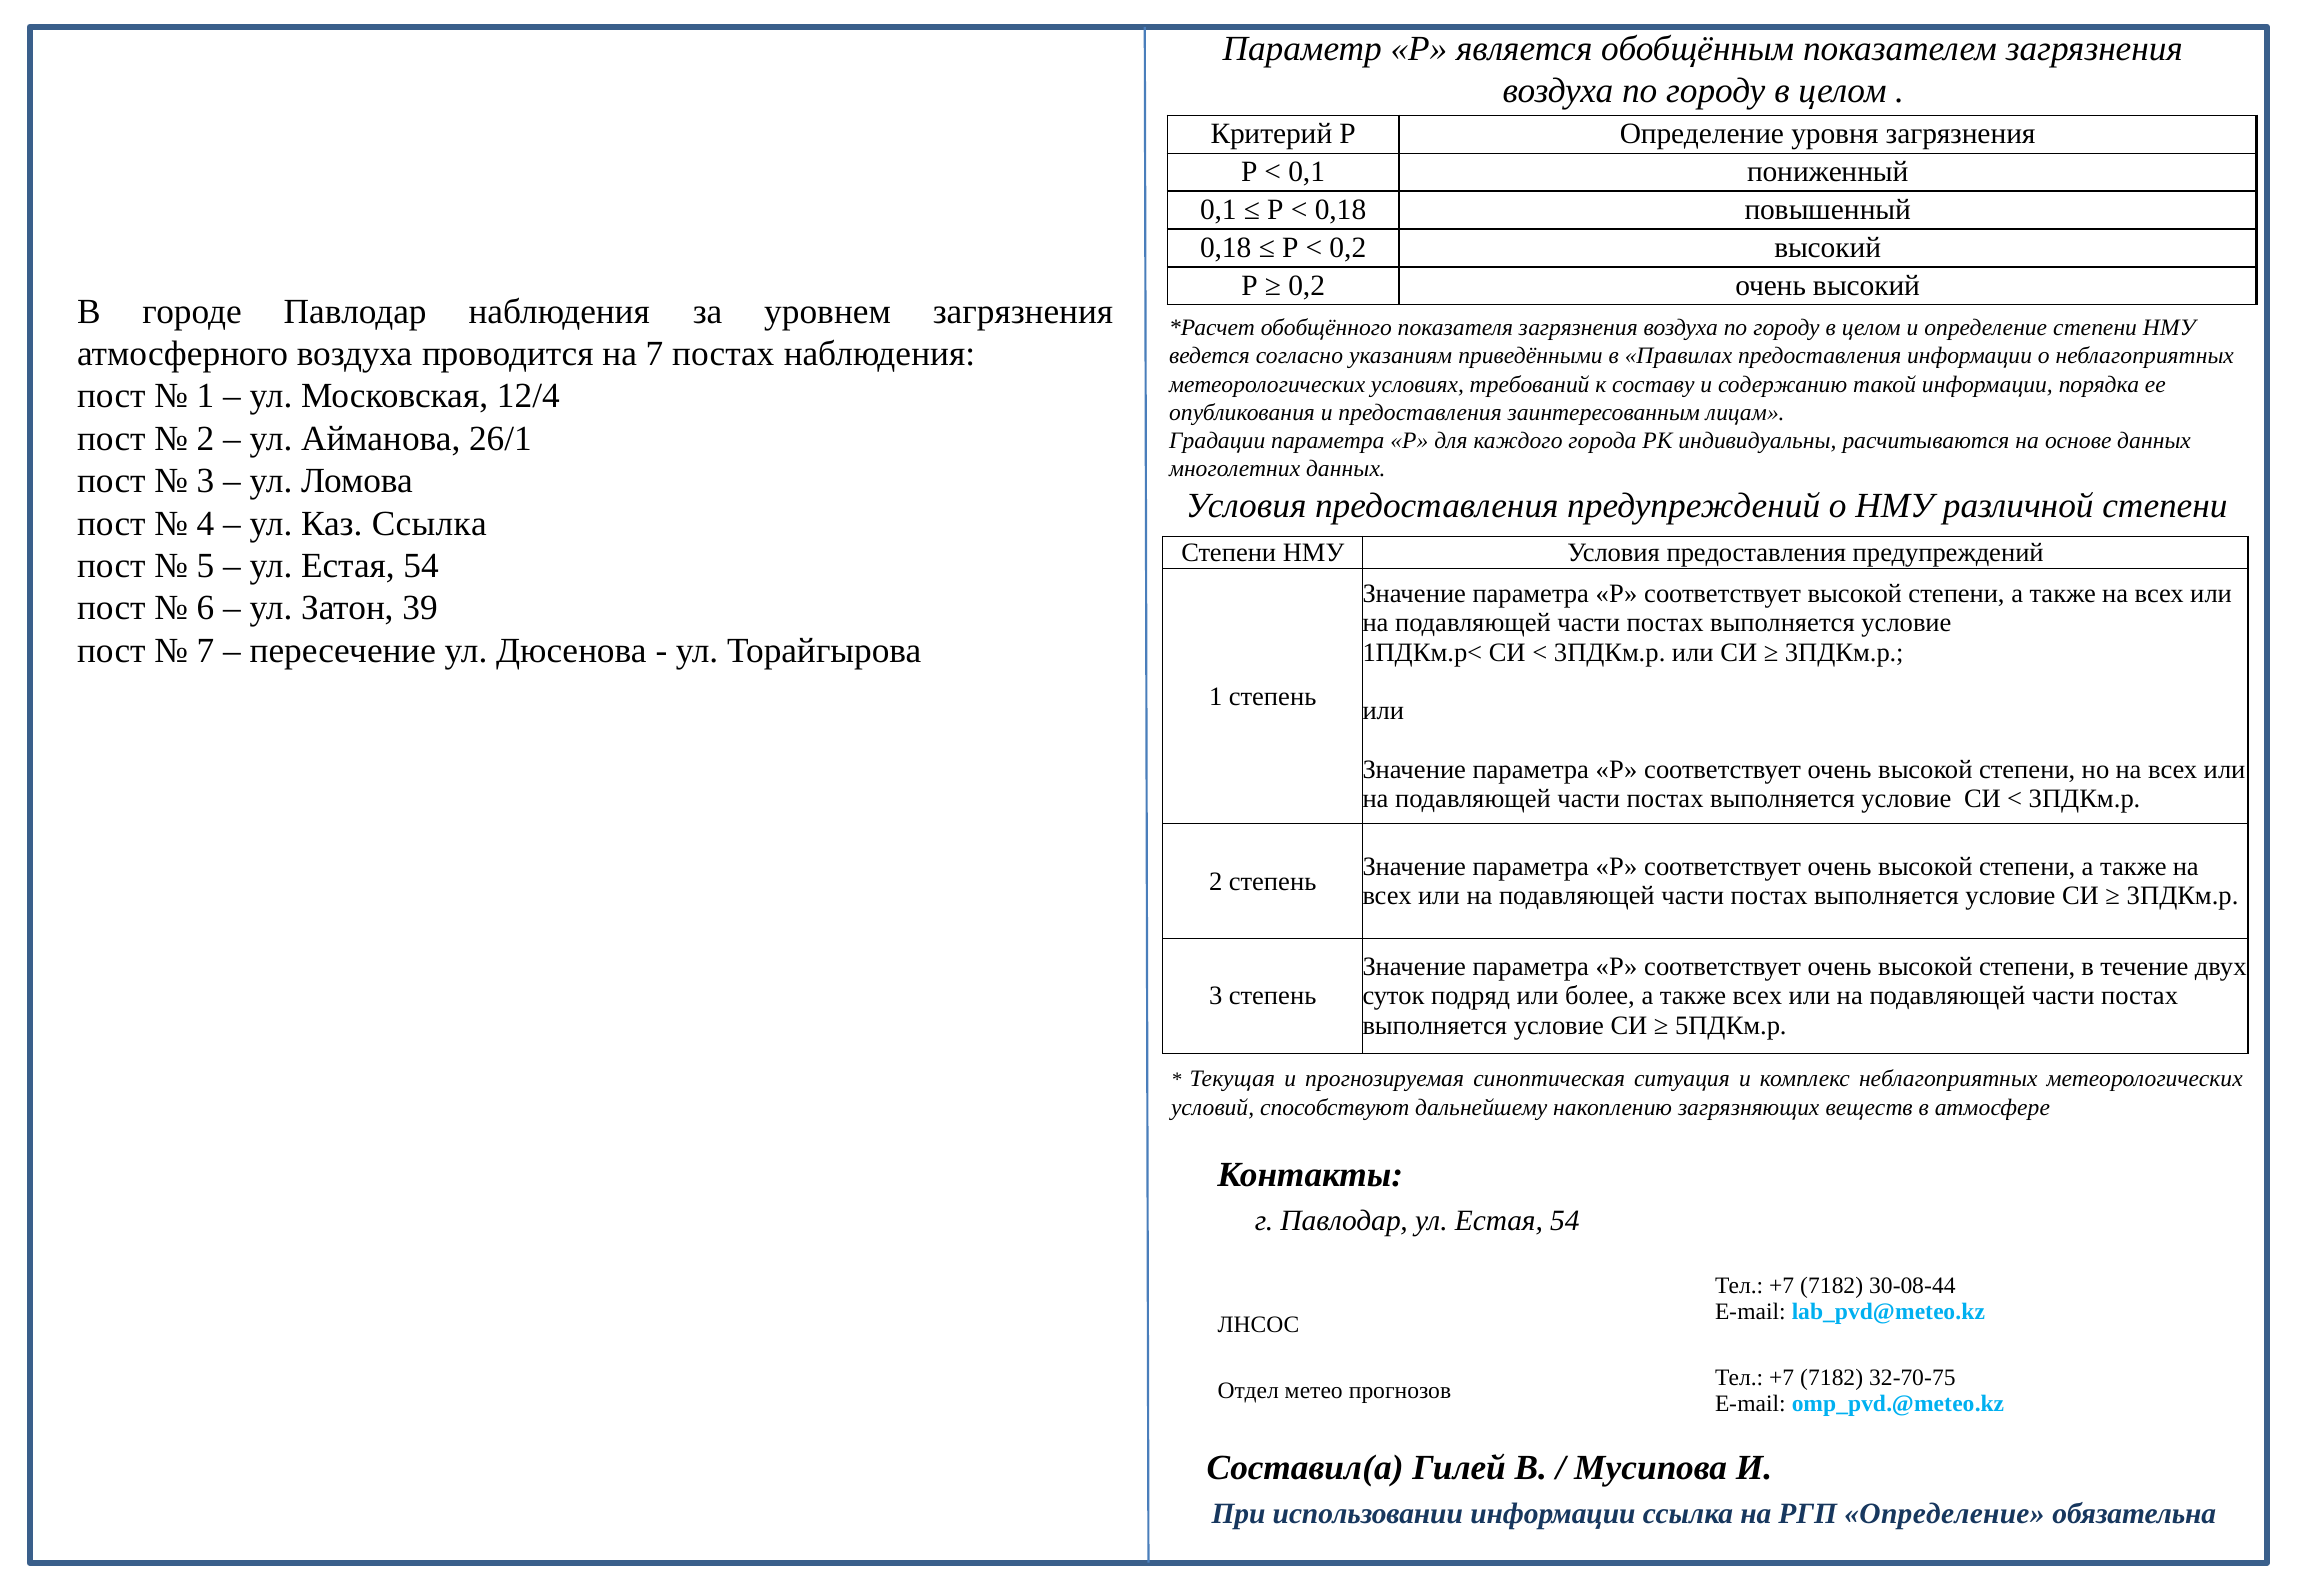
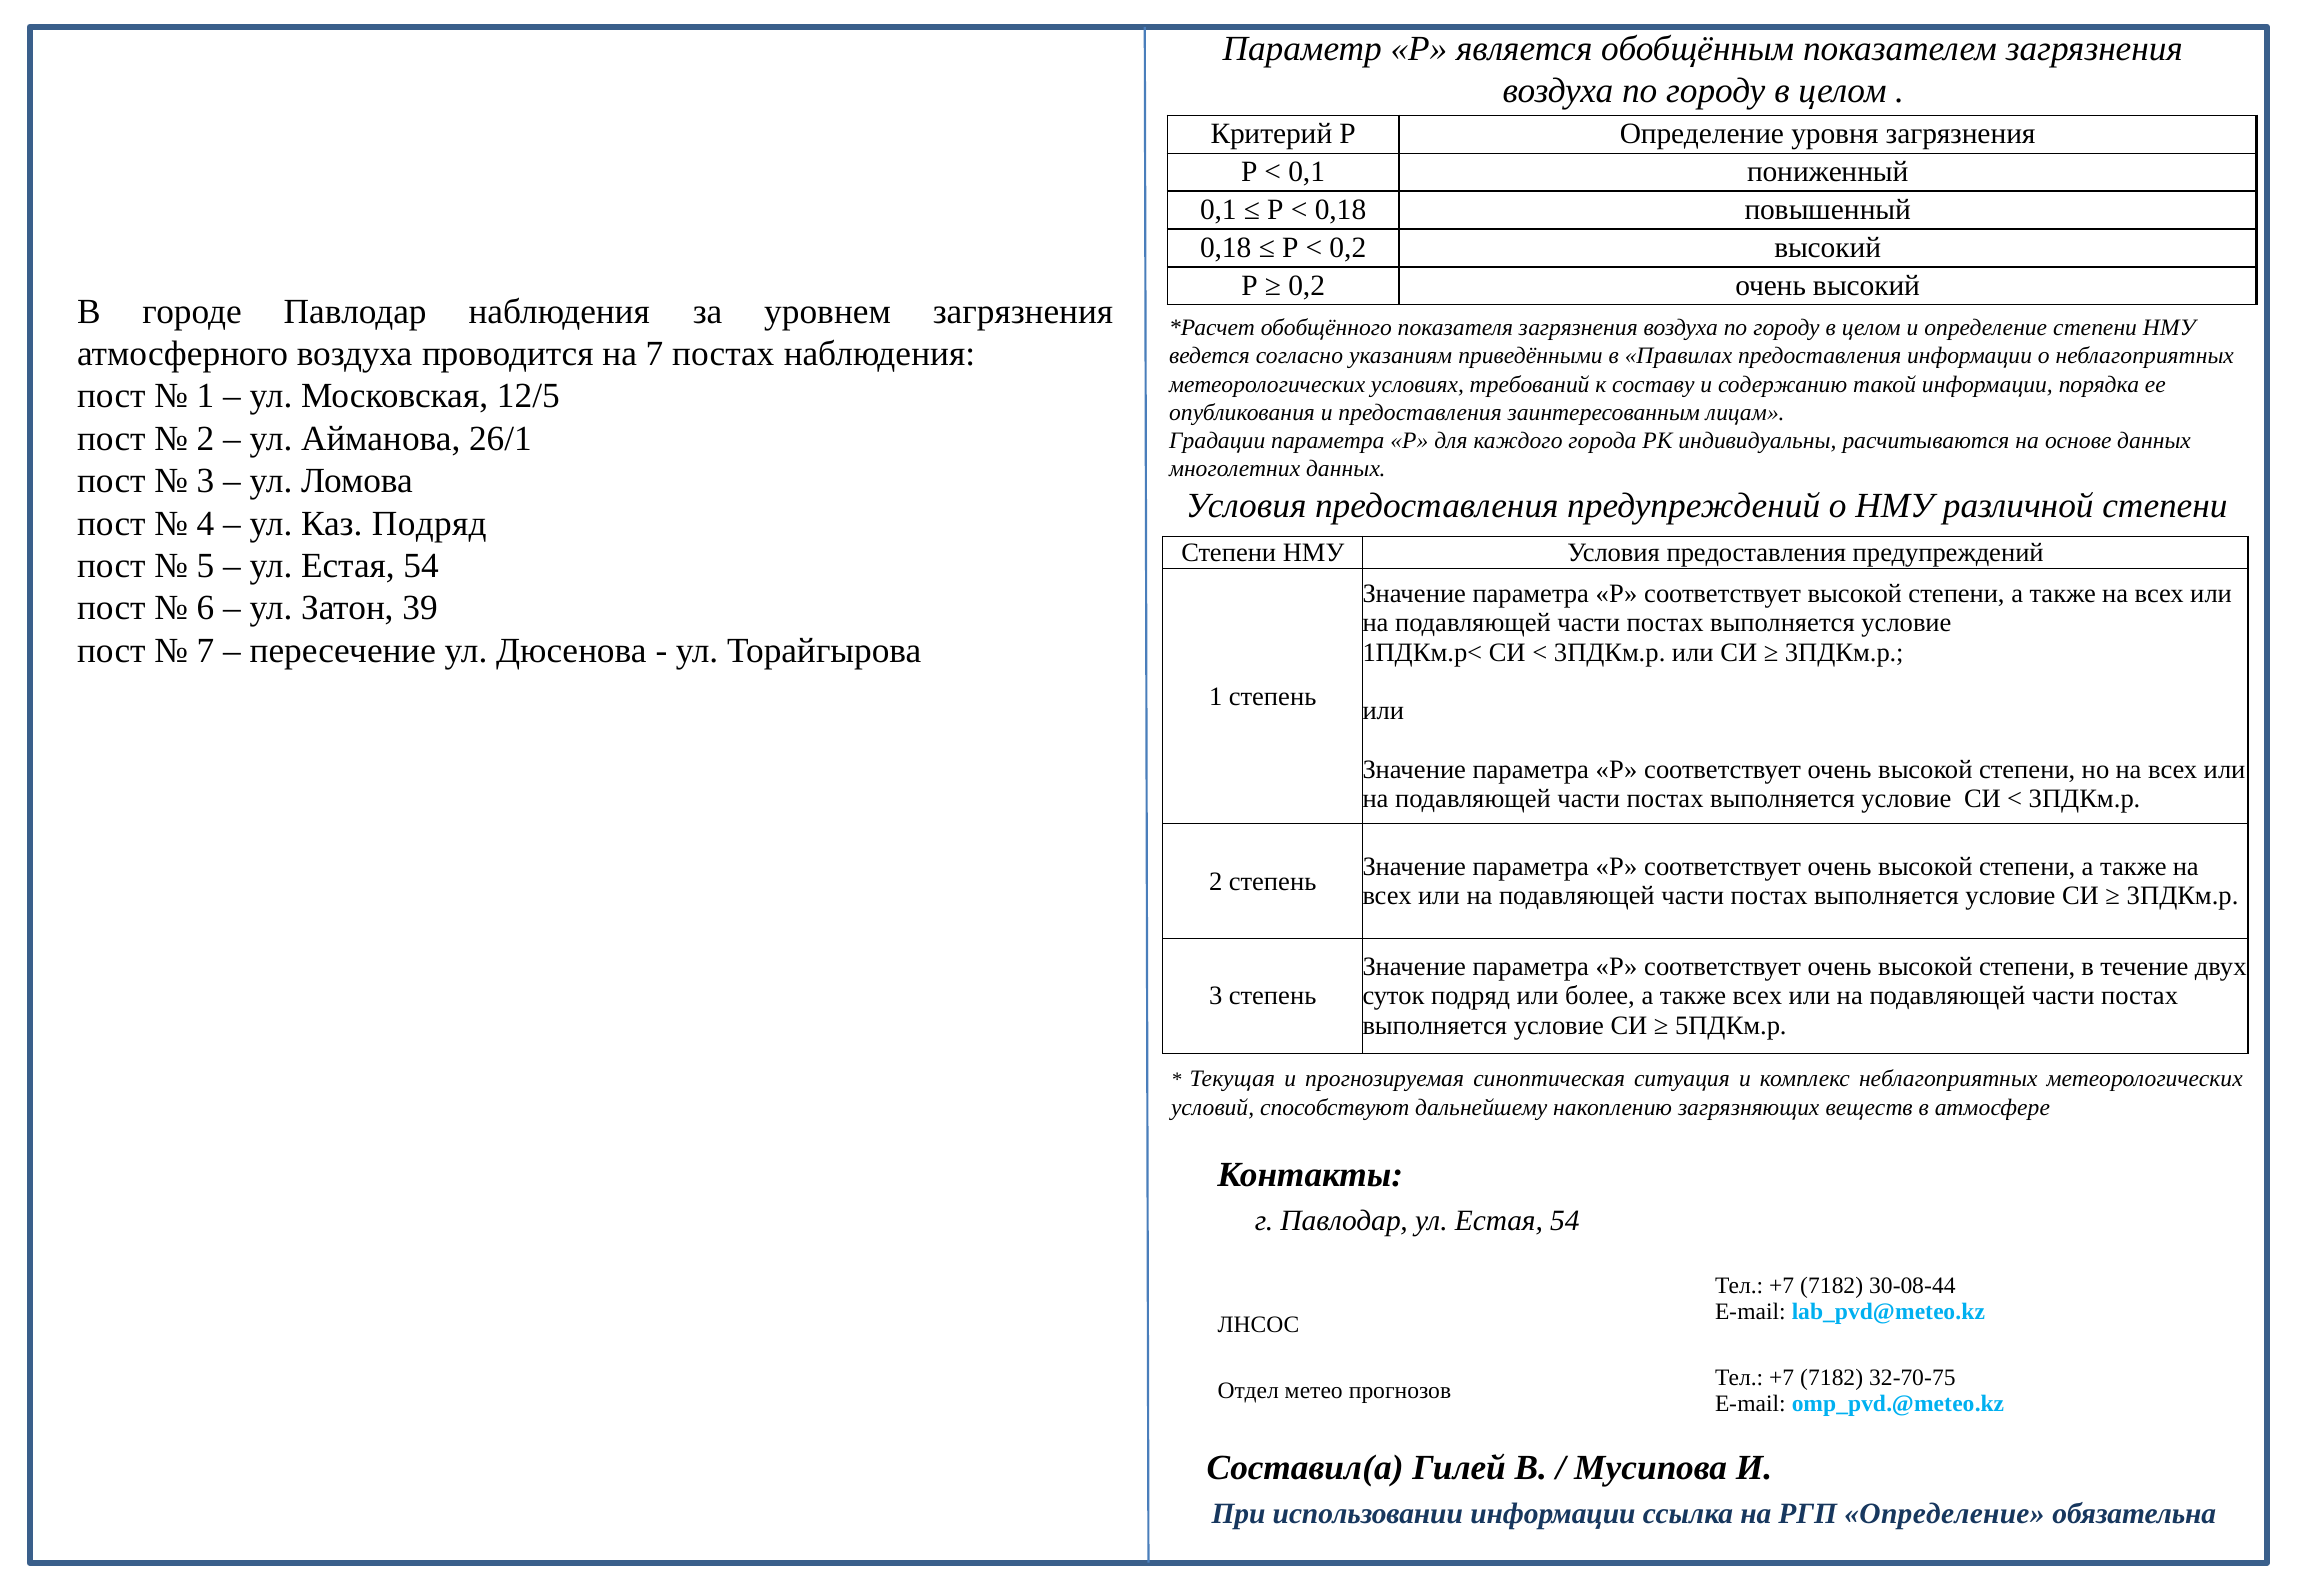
12/4: 12/4 -> 12/5
Каз Ссылка: Ссылка -> Подряд
